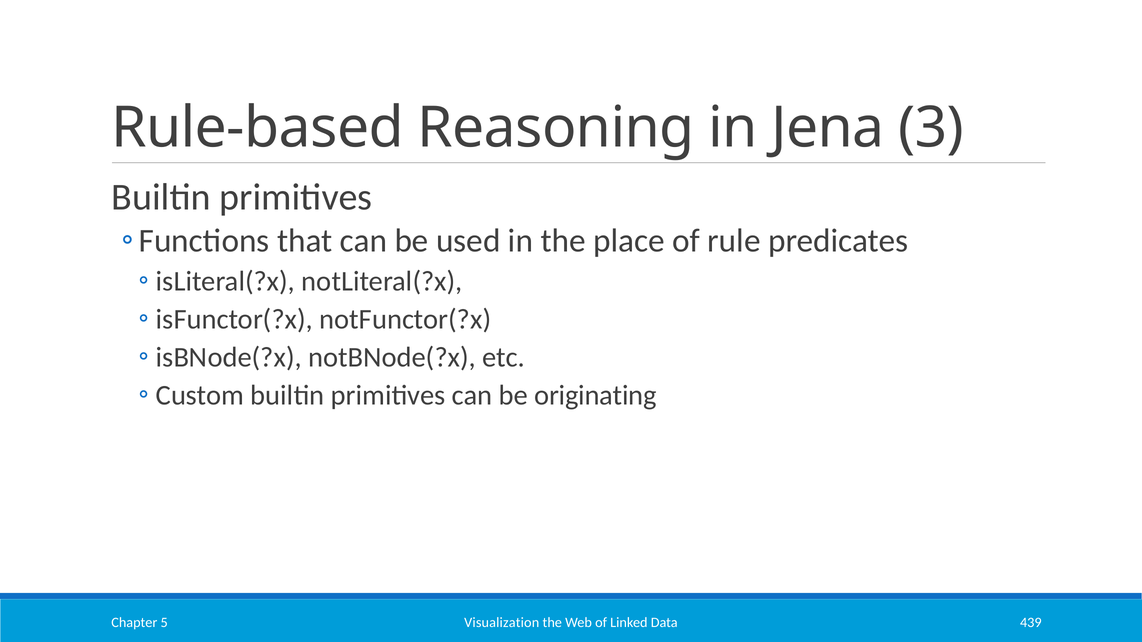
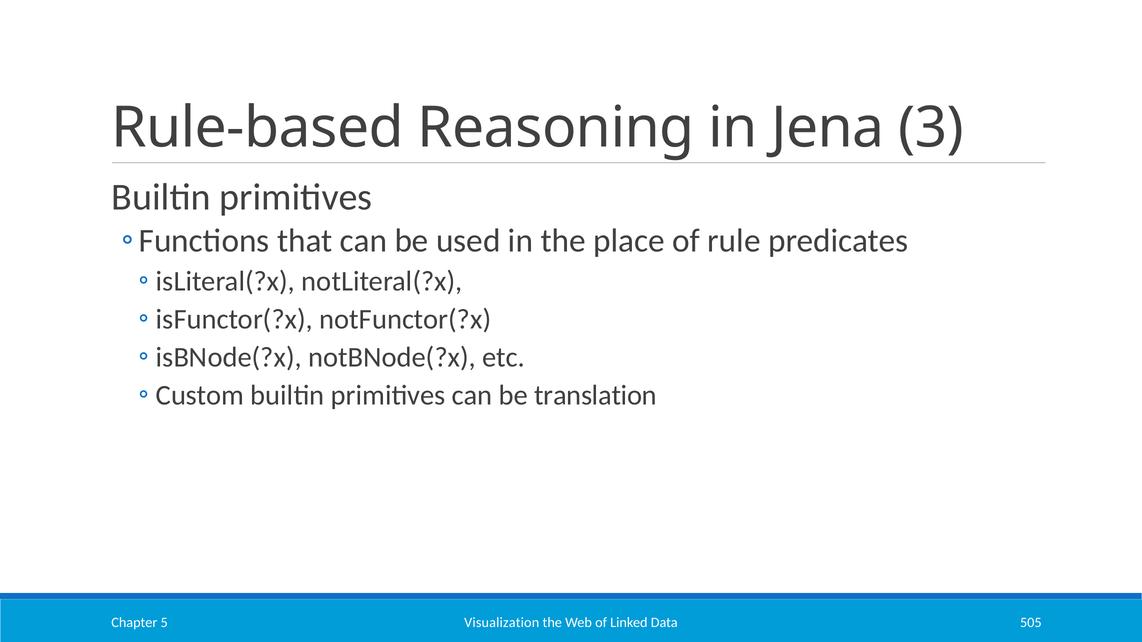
originating: originating -> translation
439: 439 -> 505
